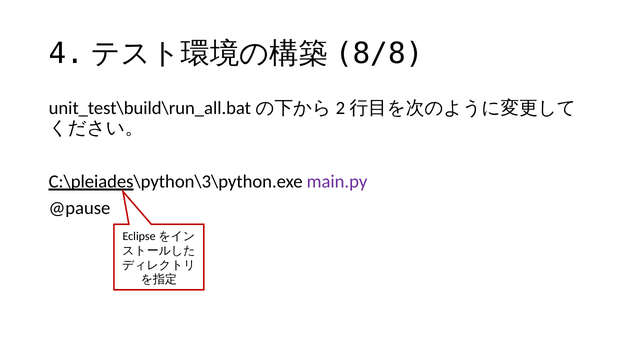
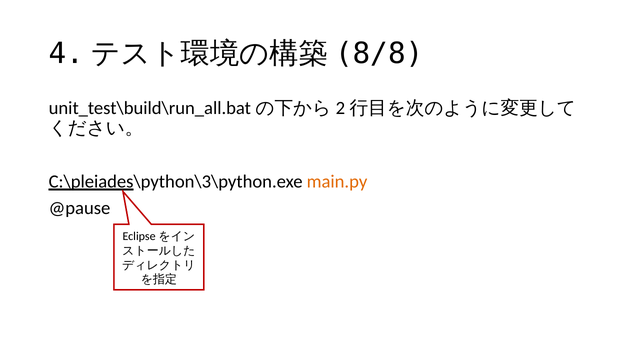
main.py colour: purple -> orange
